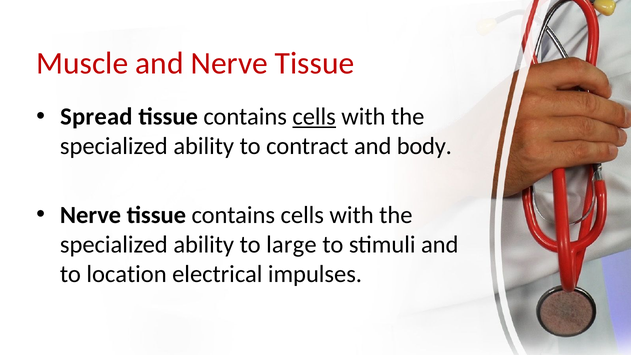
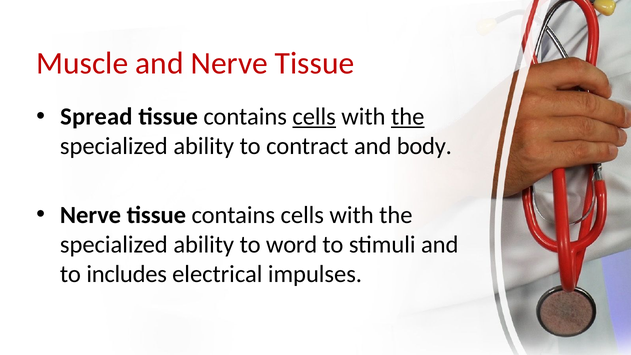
the at (408, 117) underline: none -> present
large: large -> word
location: location -> includes
